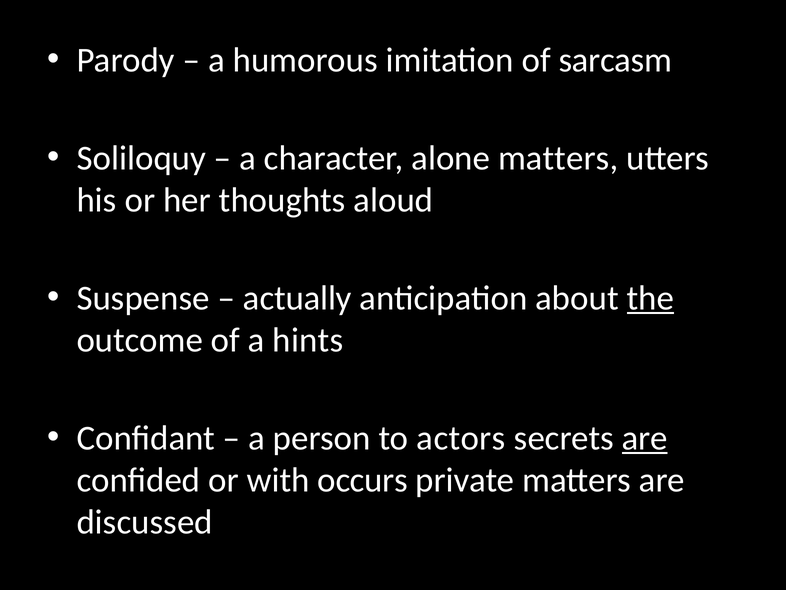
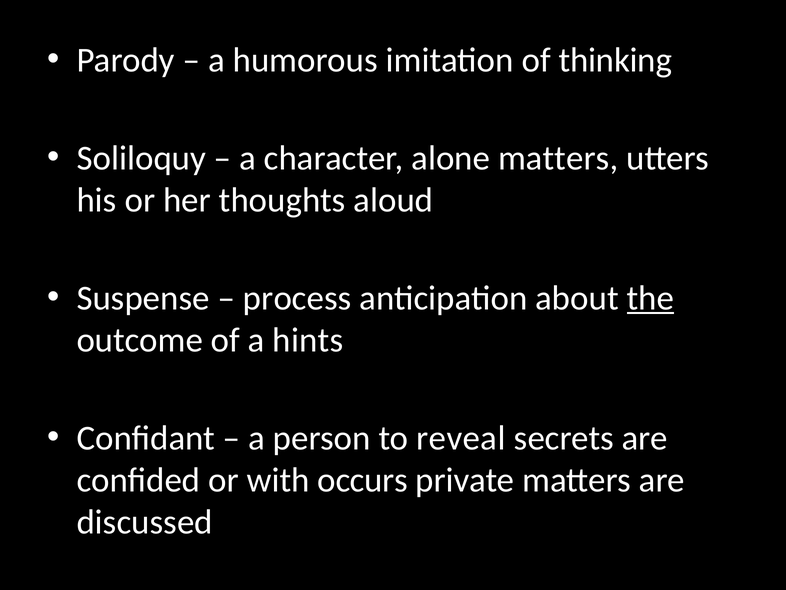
sarcasm: sarcasm -> thinking
actually: actually -> process
actors: actors -> reveal
are at (645, 438) underline: present -> none
